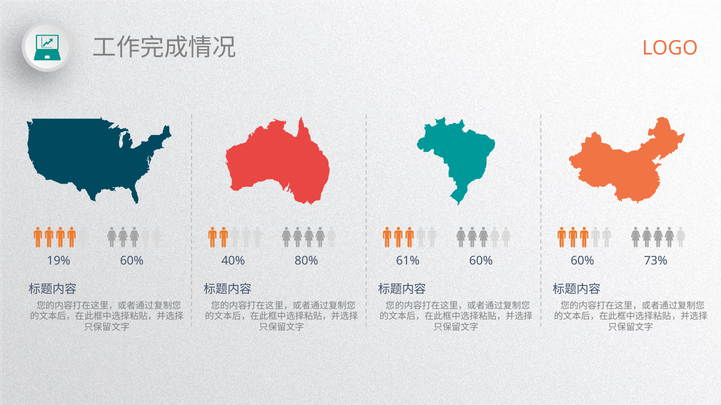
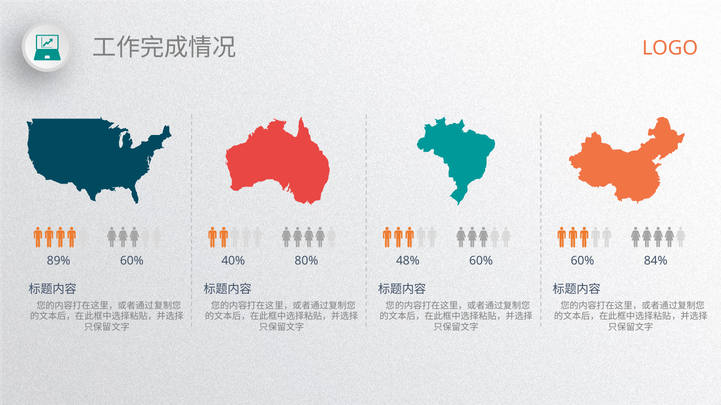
19%: 19% -> 89%
61%: 61% -> 48%
73%: 73% -> 84%
